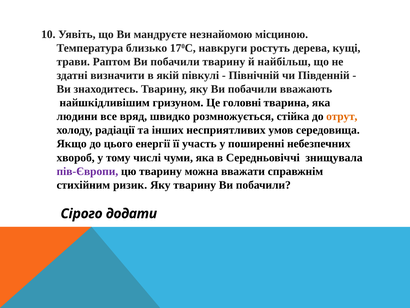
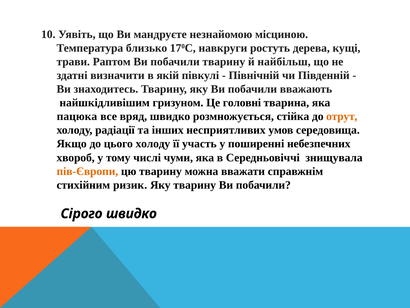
людини: людини -> пацюка
цього енергії: енергії -> холоду
пів-Європи colour: purple -> orange
Сірого додати: додати -> швидко
